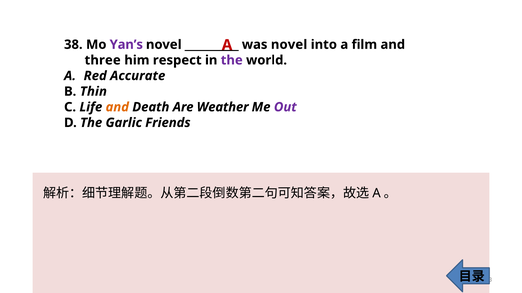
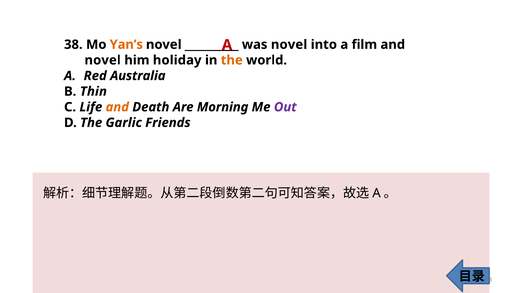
Yan’s colour: purple -> orange
three at (103, 60): three -> novel
respect: respect -> holiday
the at (232, 60) colour: purple -> orange
Accurate: Accurate -> Australia
Weather: Weather -> Morning
